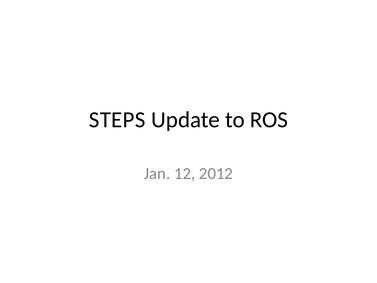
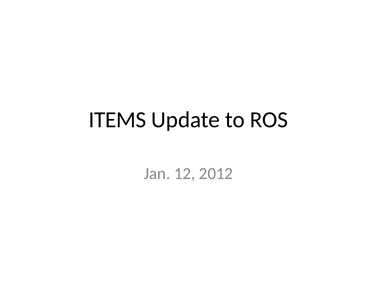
STEPS: STEPS -> ITEMS
